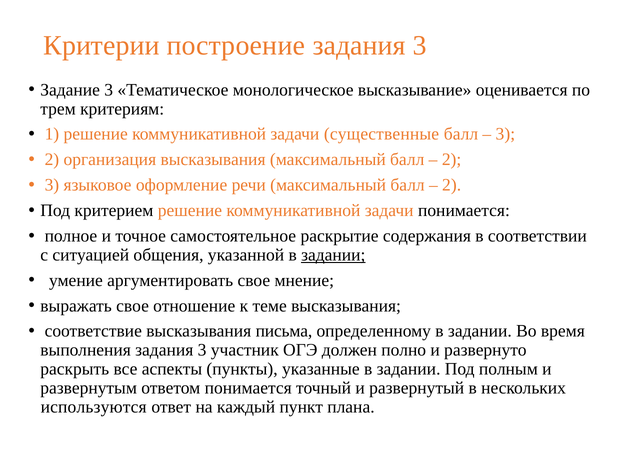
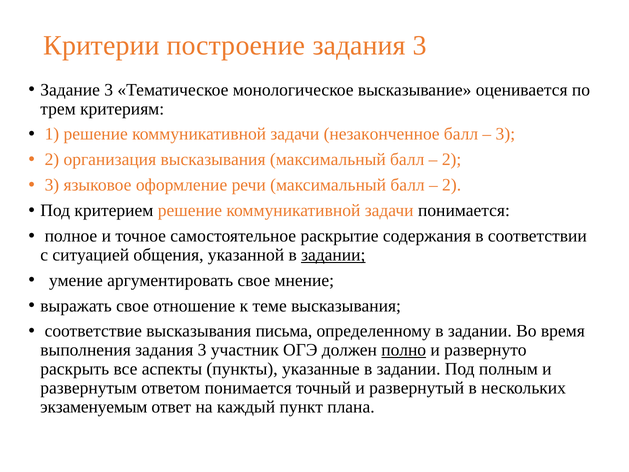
существенные: существенные -> незаконченное
полно underline: none -> present
используются: используются -> экзаменуемым
